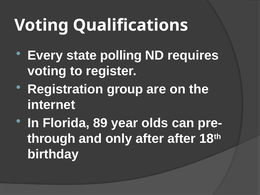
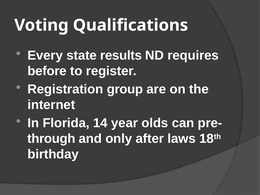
polling: polling -> results
voting at (47, 71): voting -> before
89: 89 -> 14
after after: after -> laws
